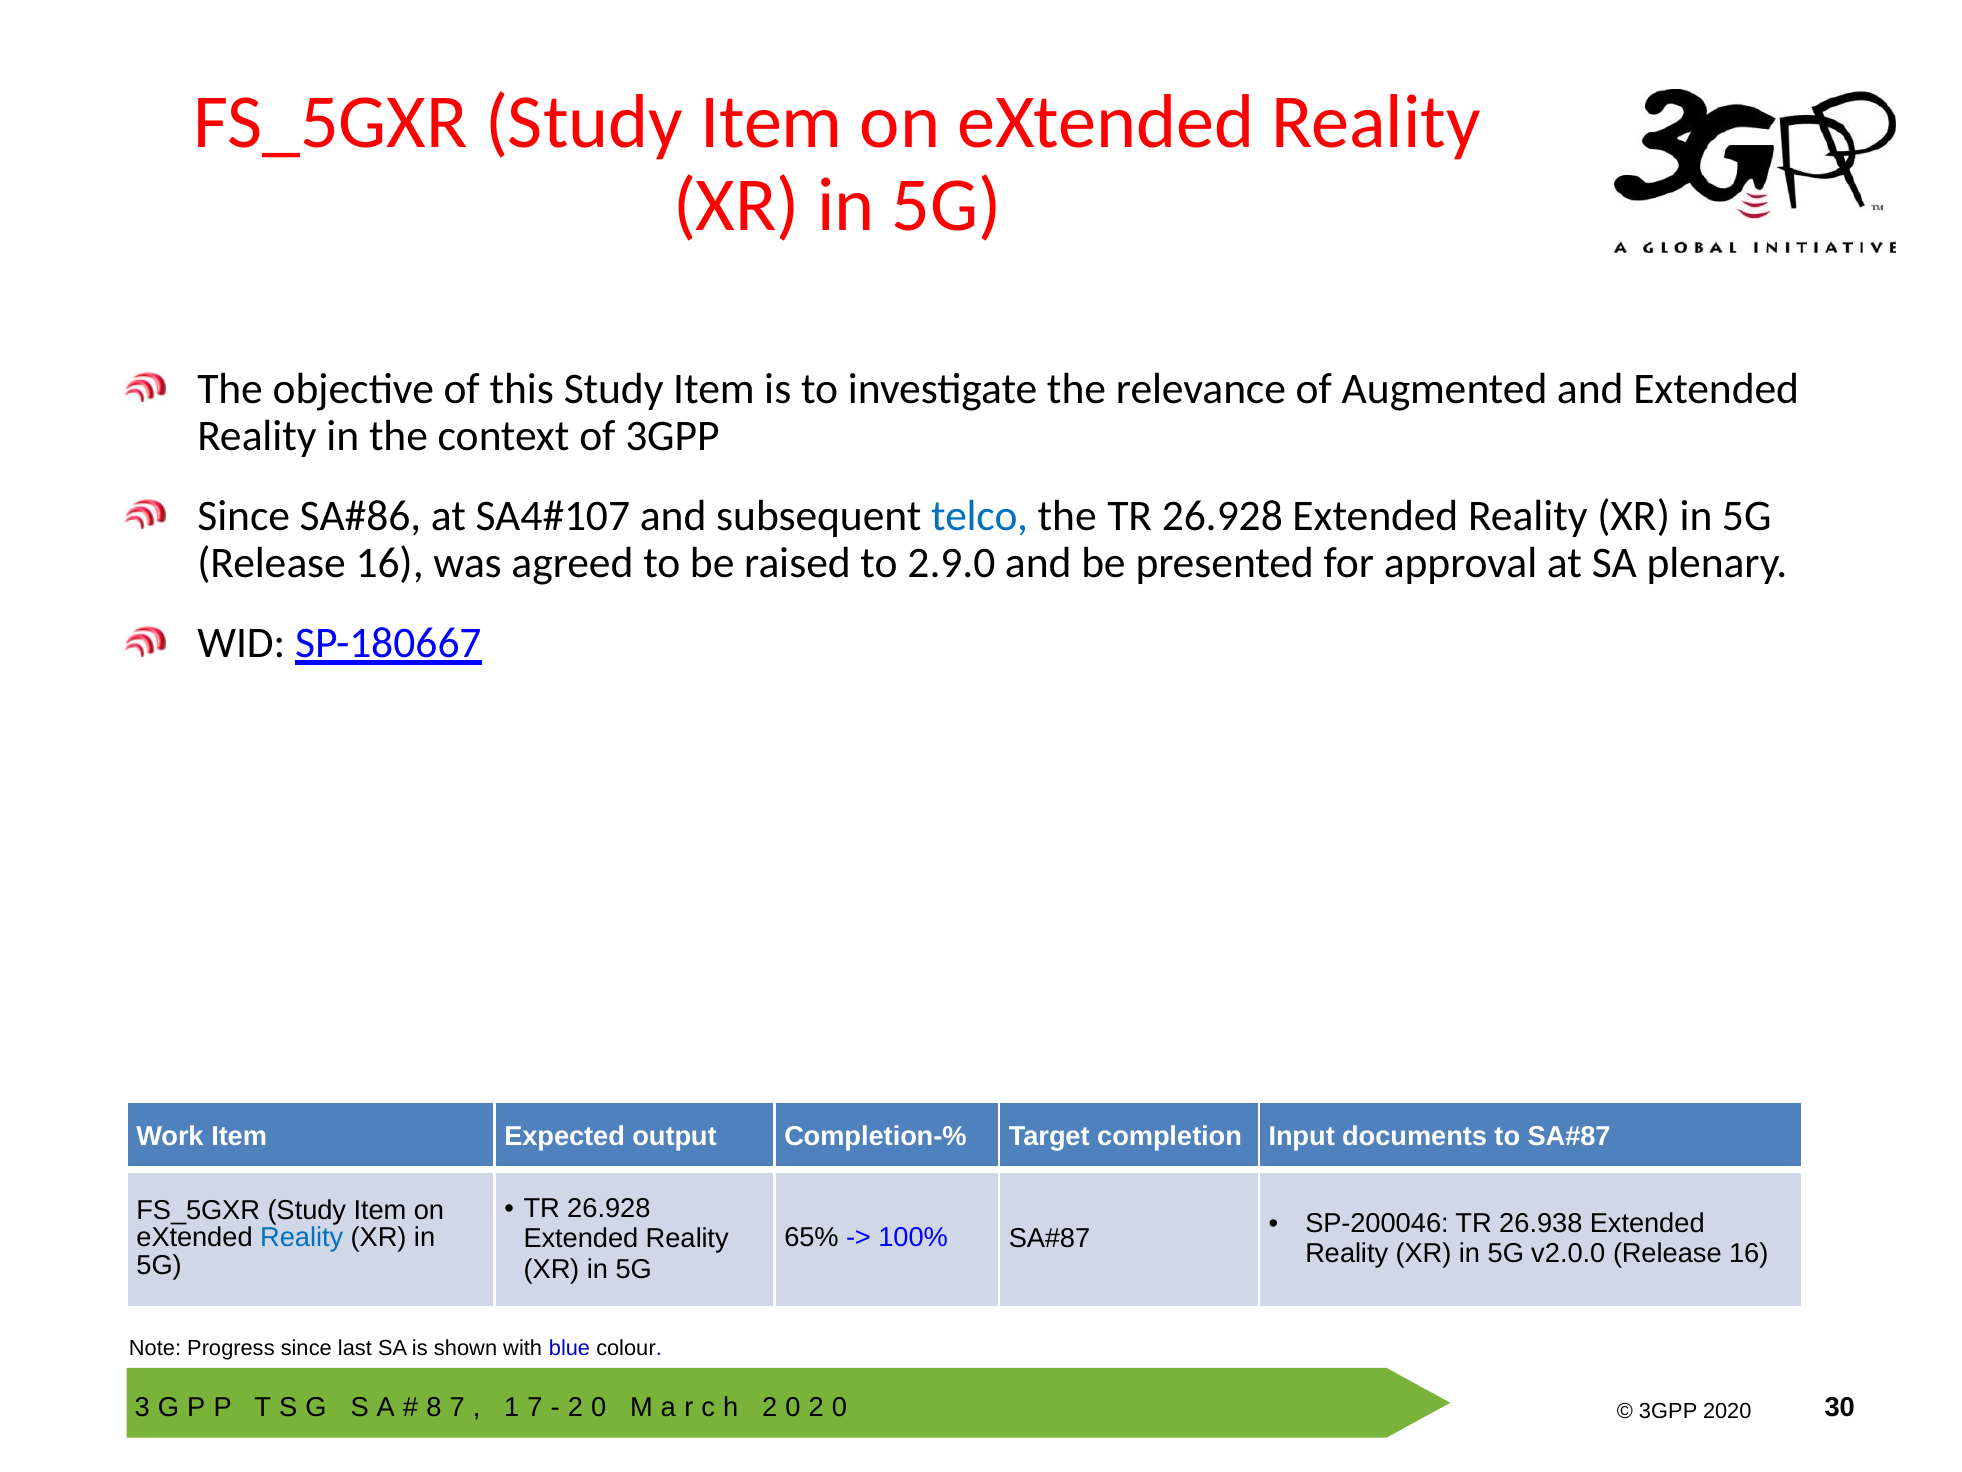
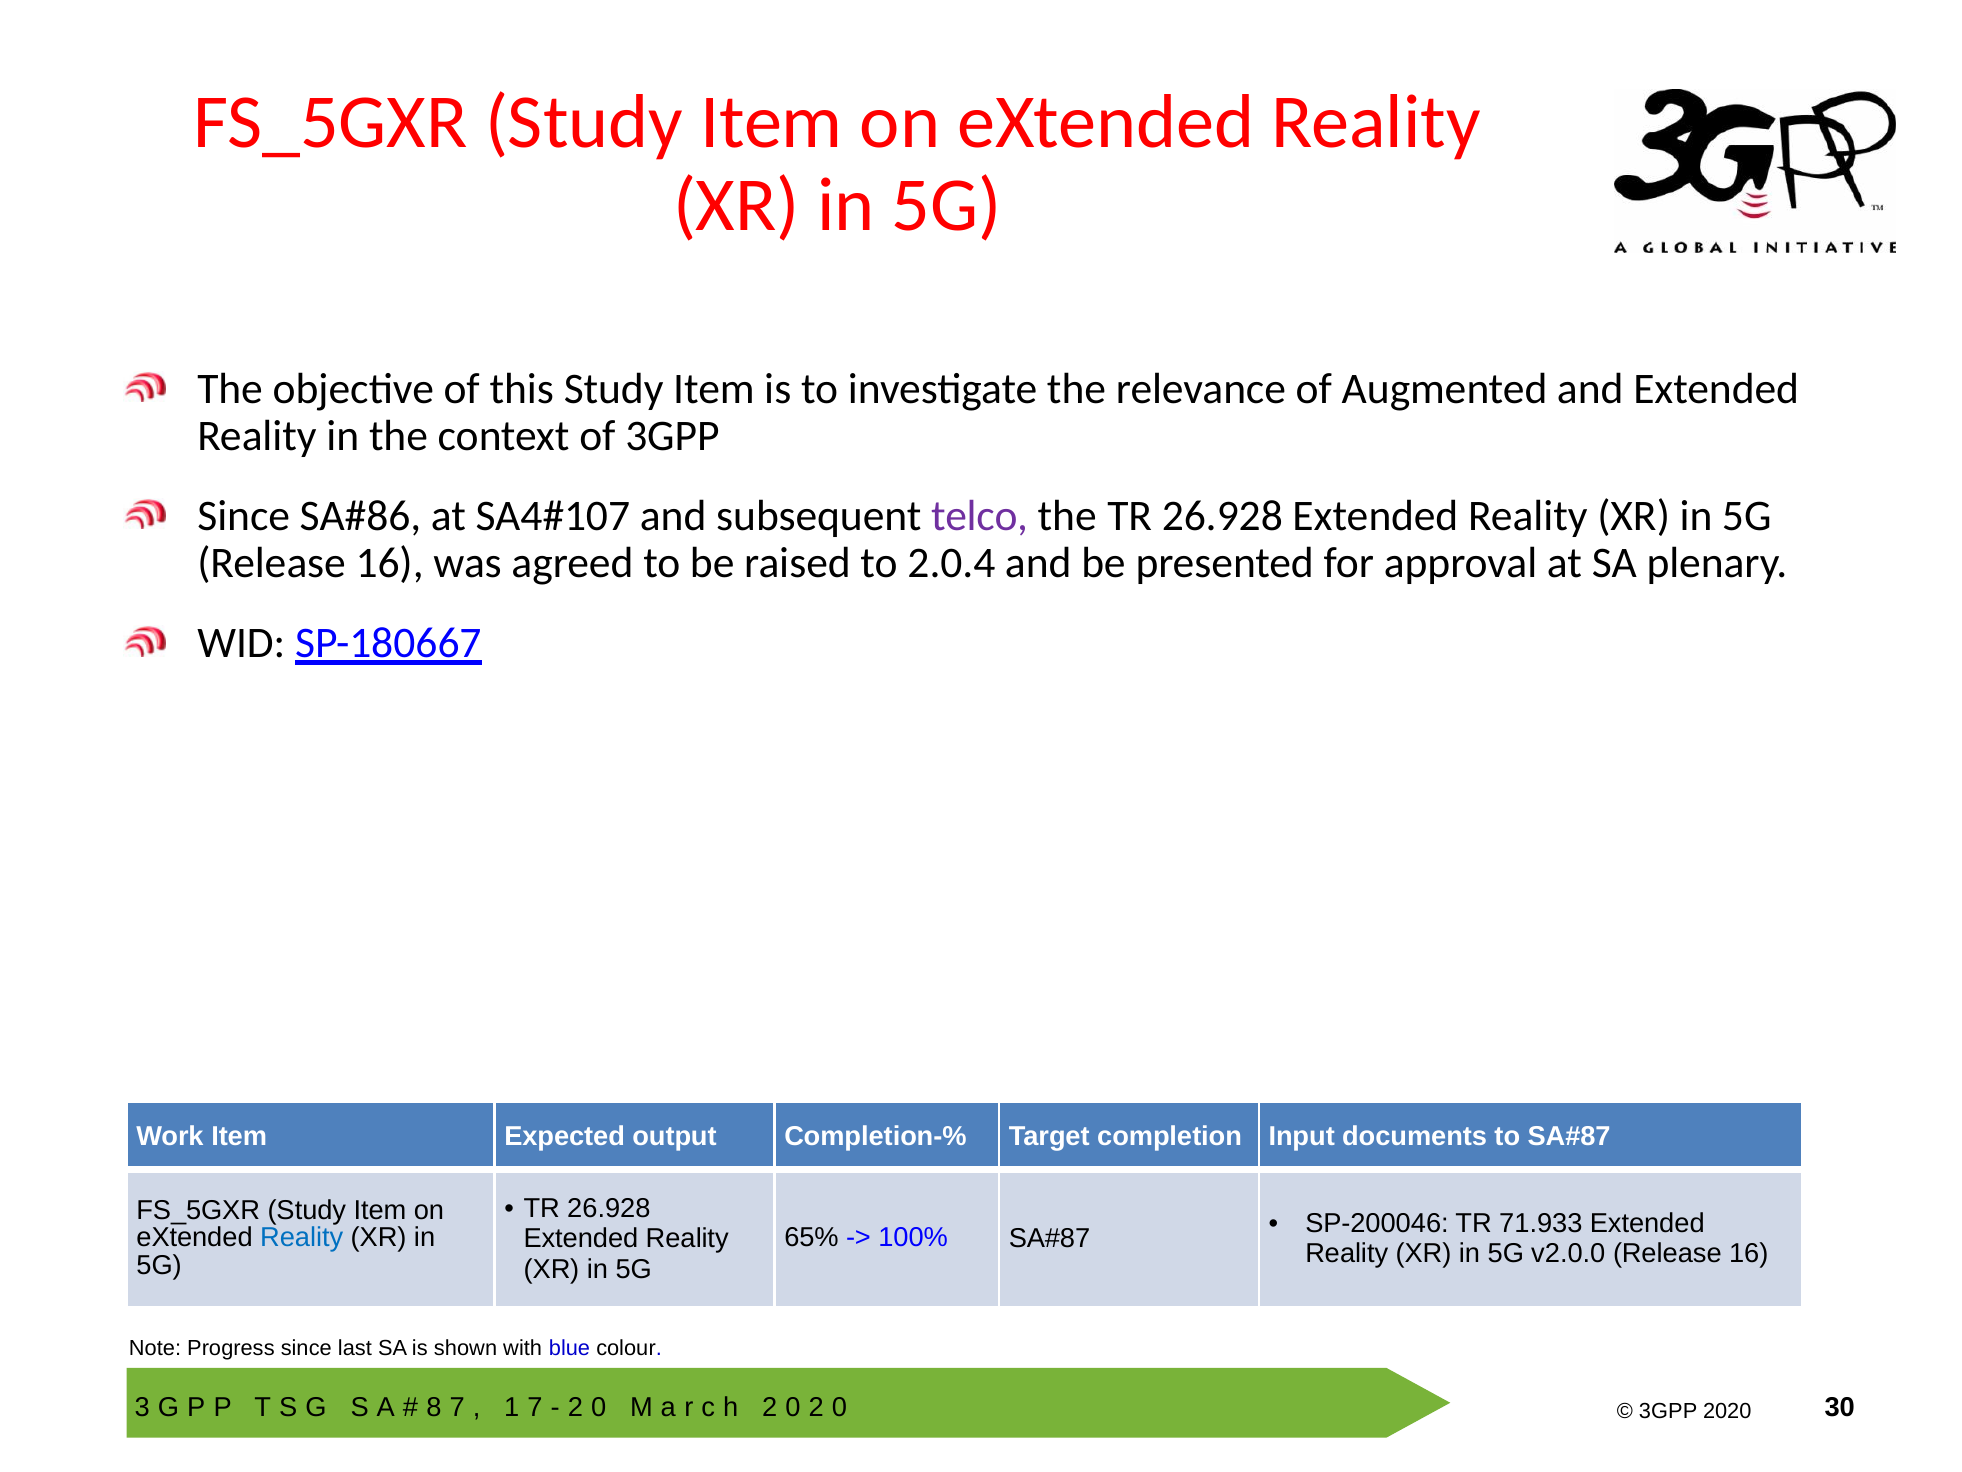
telco colour: blue -> purple
2.9.0: 2.9.0 -> 2.0.4
26.938: 26.938 -> 71.933
